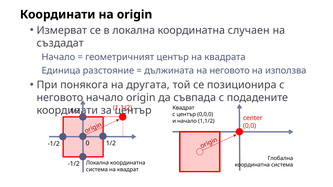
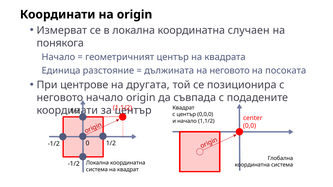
създадат: създадат -> понякога
използва: използва -> посоката
понякога: понякога -> центрове
